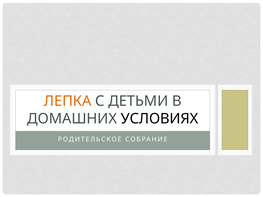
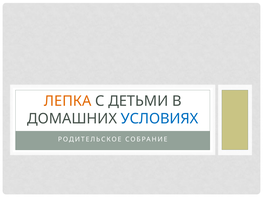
УСЛОВИЯХ colour: black -> blue
